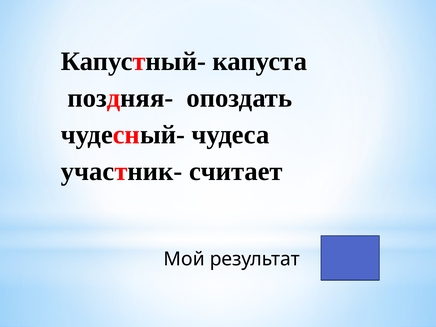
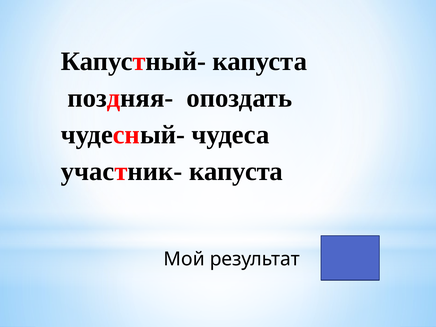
участник- считает: считает -> капуста
